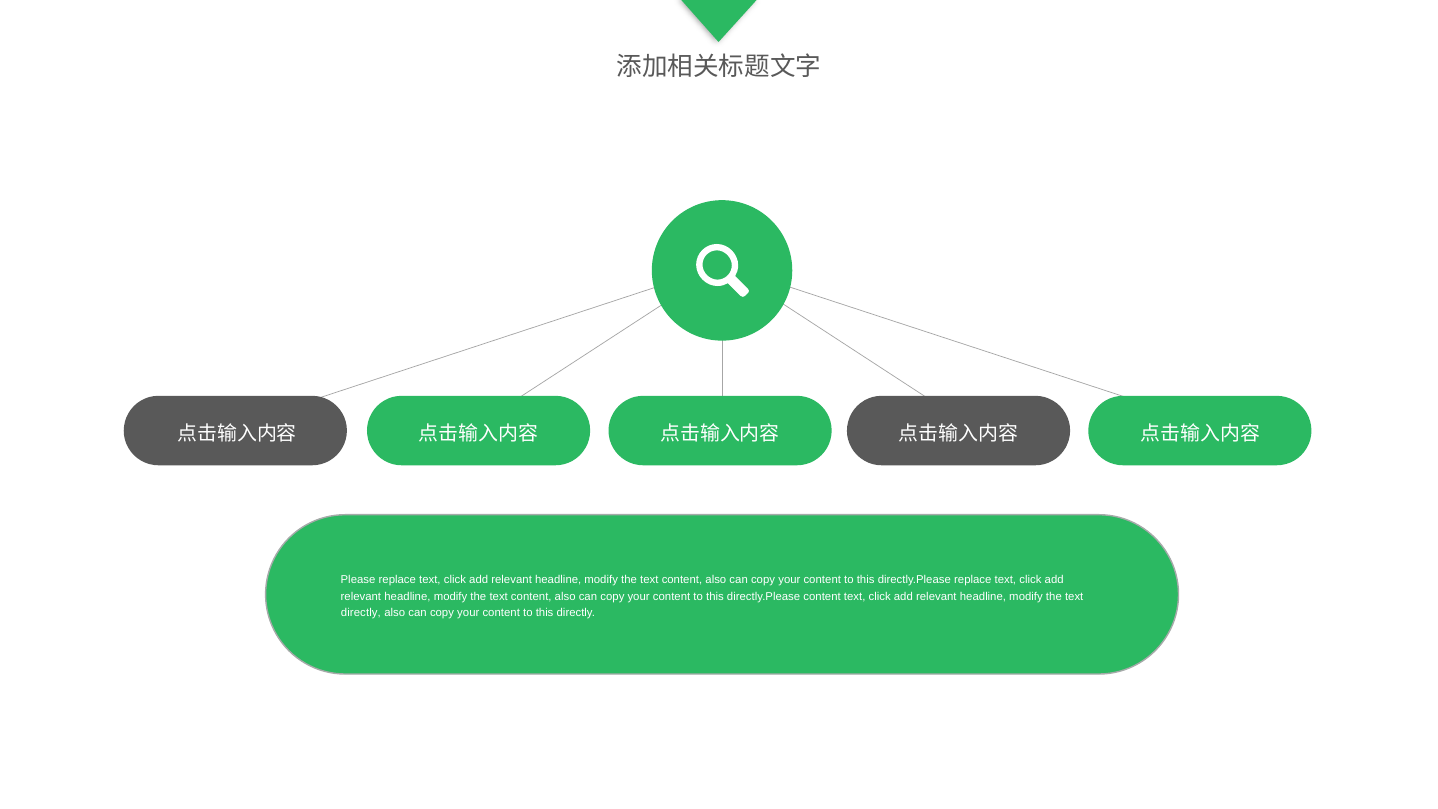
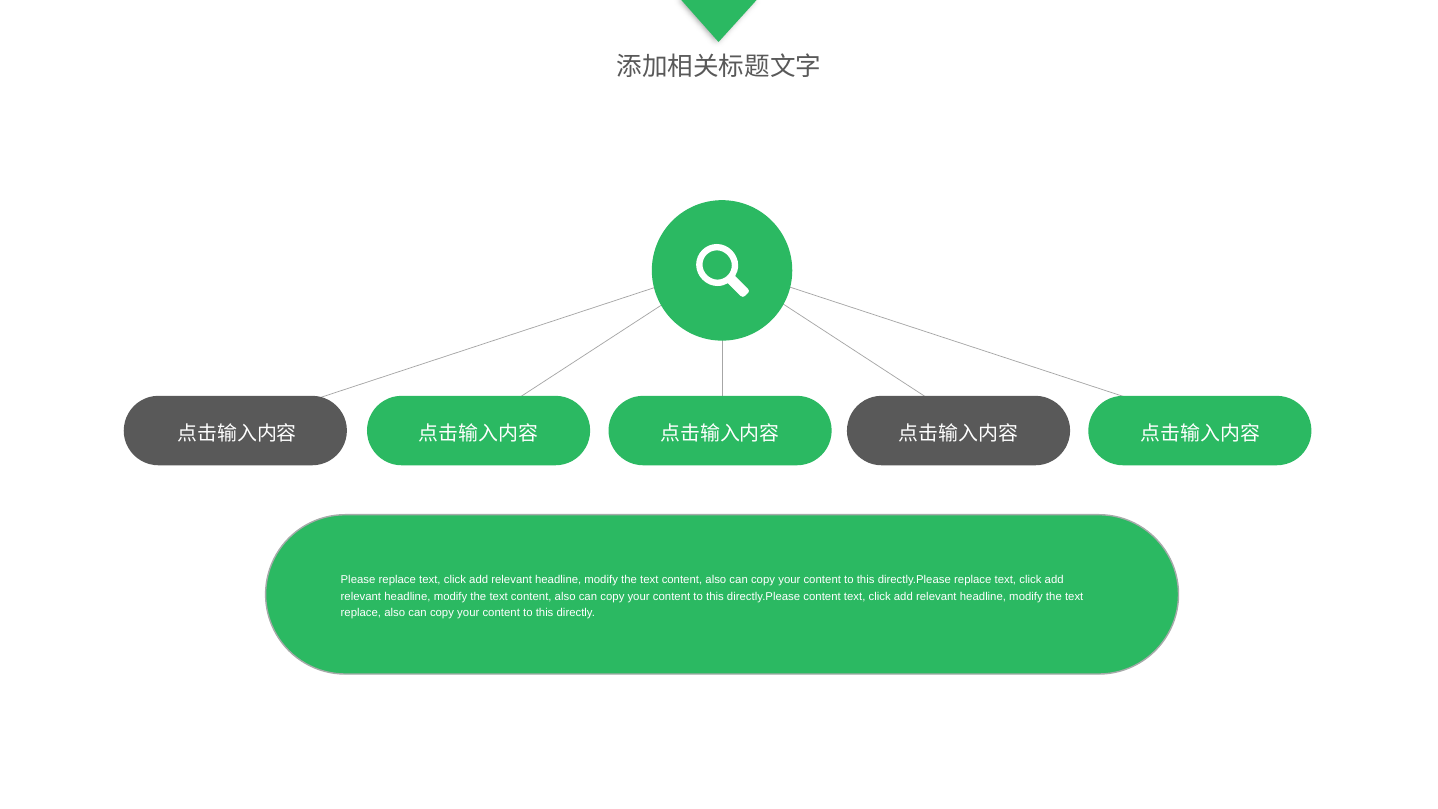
directly at (361, 613): directly -> replace
